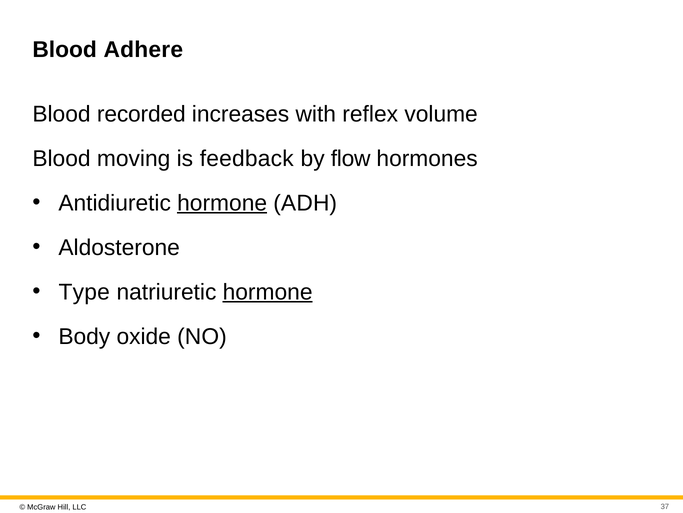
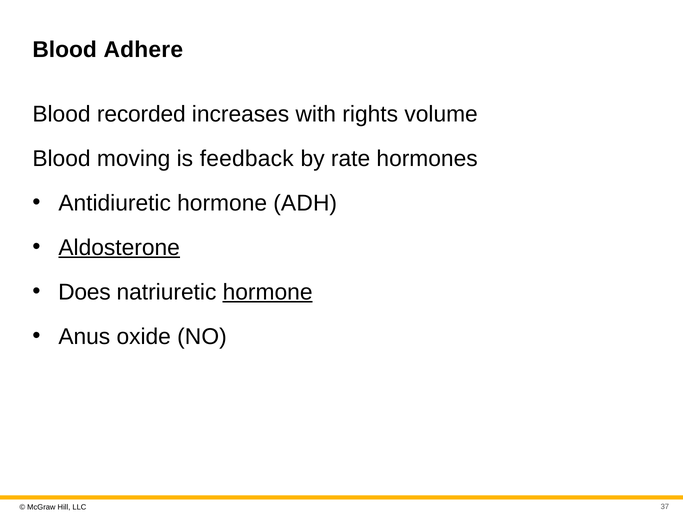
reflex: reflex -> rights
flow: flow -> rate
hormone at (222, 203) underline: present -> none
Aldosterone underline: none -> present
Type: Type -> Does
Body: Body -> Anus
